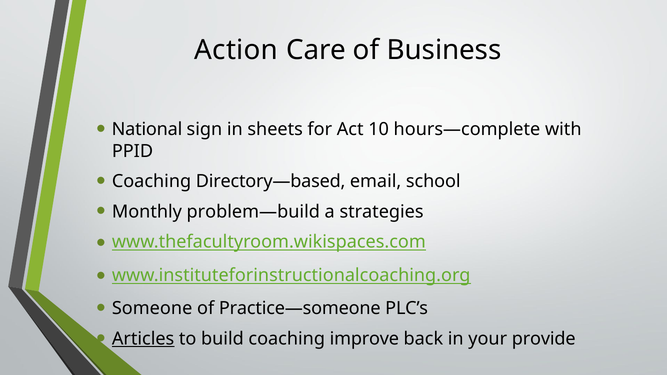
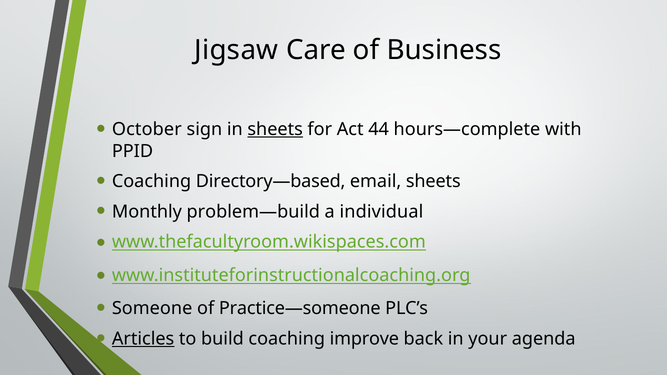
Action: Action -> Jigsaw
National: National -> October
sheets at (275, 130) underline: none -> present
10: 10 -> 44
email school: school -> sheets
strategies: strategies -> individual
provide: provide -> agenda
